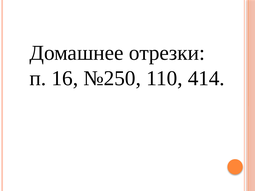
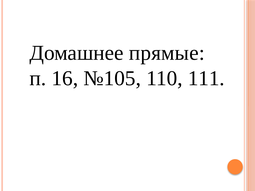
отрезки: отрезки -> прямые
№250: №250 -> №105
414: 414 -> 111
